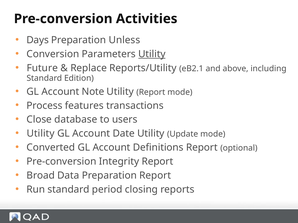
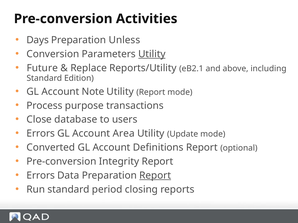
features: features -> purpose
Utility at (41, 134): Utility -> Errors
Date: Date -> Area
Broad at (41, 176): Broad -> Errors
Report at (155, 176) underline: none -> present
